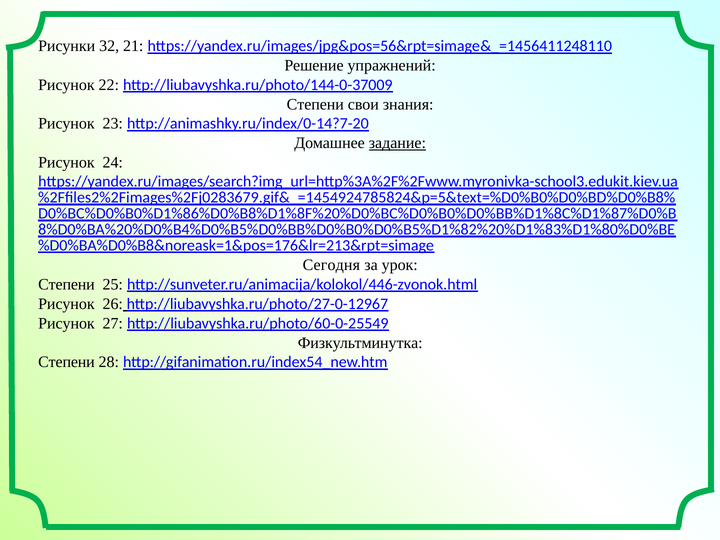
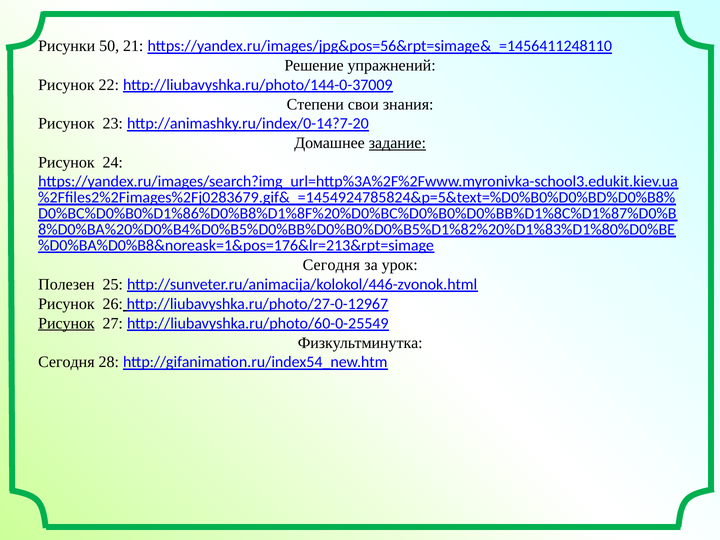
32: 32 -> 50
Степени at (67, 284): Степени -> Полезен
Рисунок at (66, 323) underline: none -> present
Степени at (67, 362): Степени -> Сегодня
